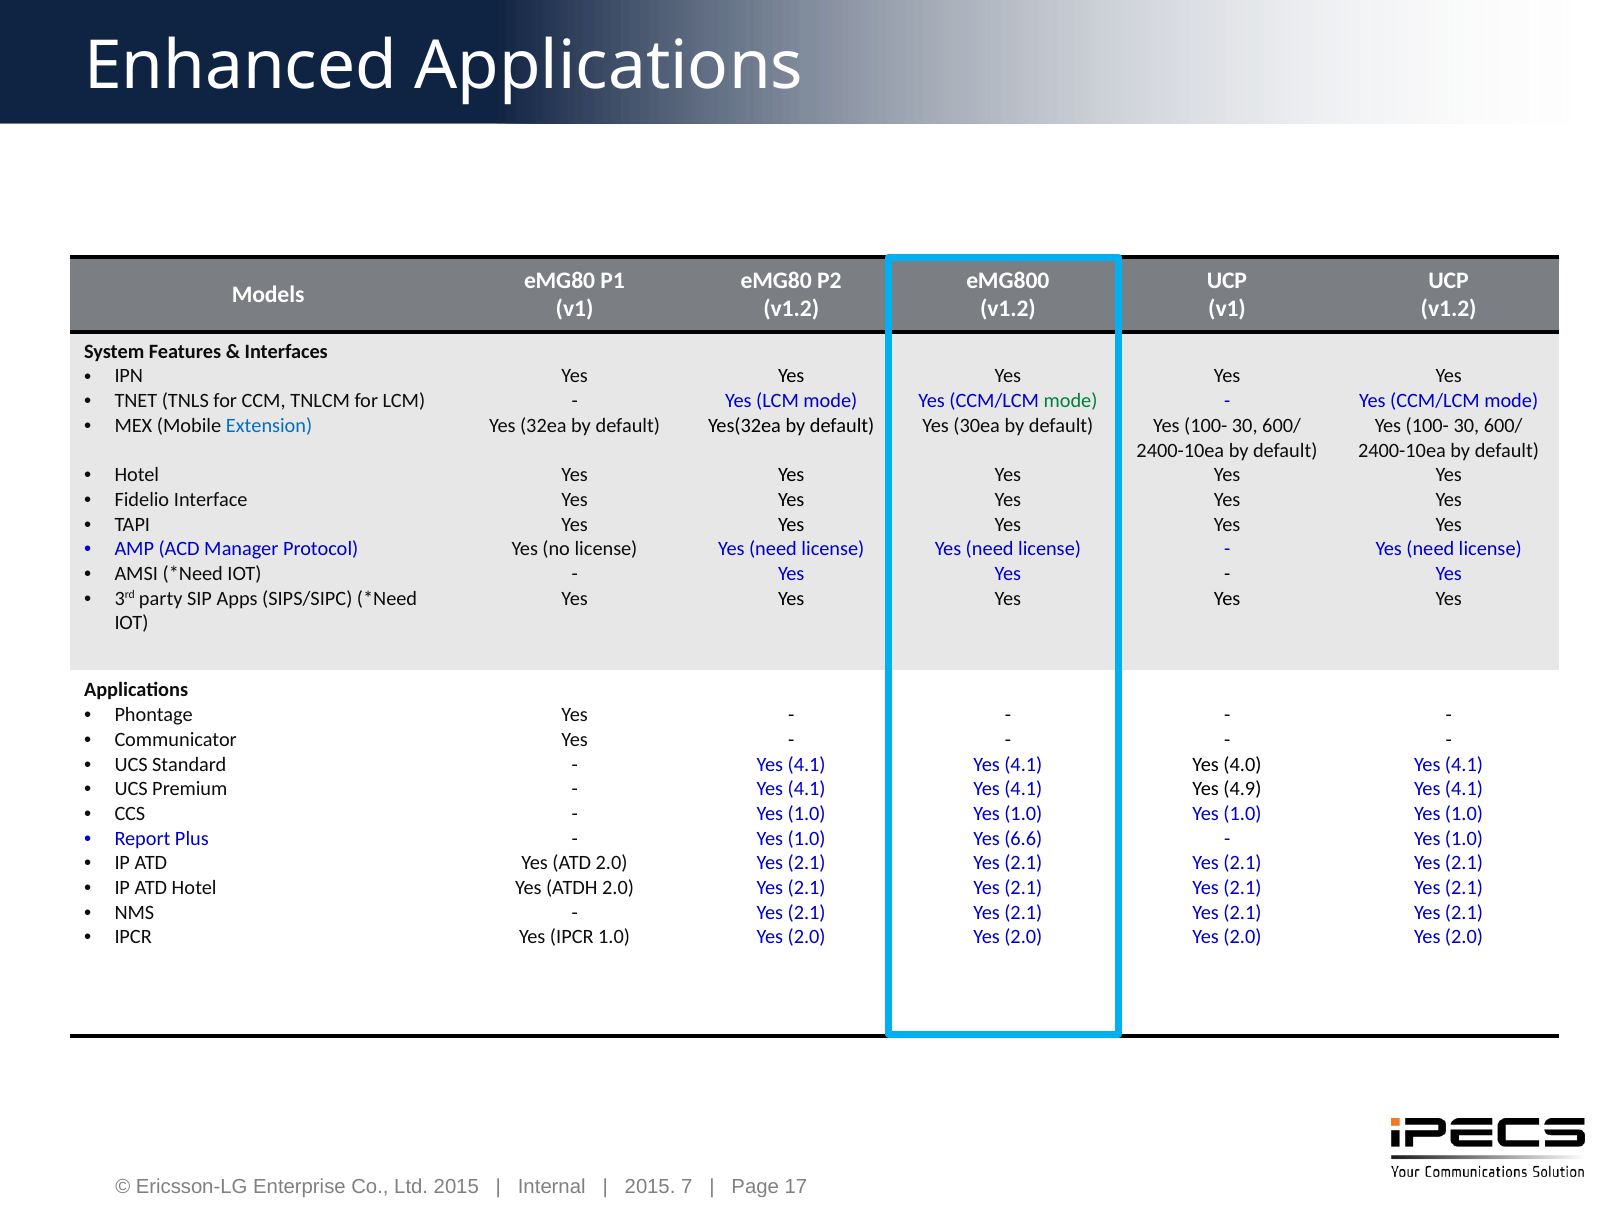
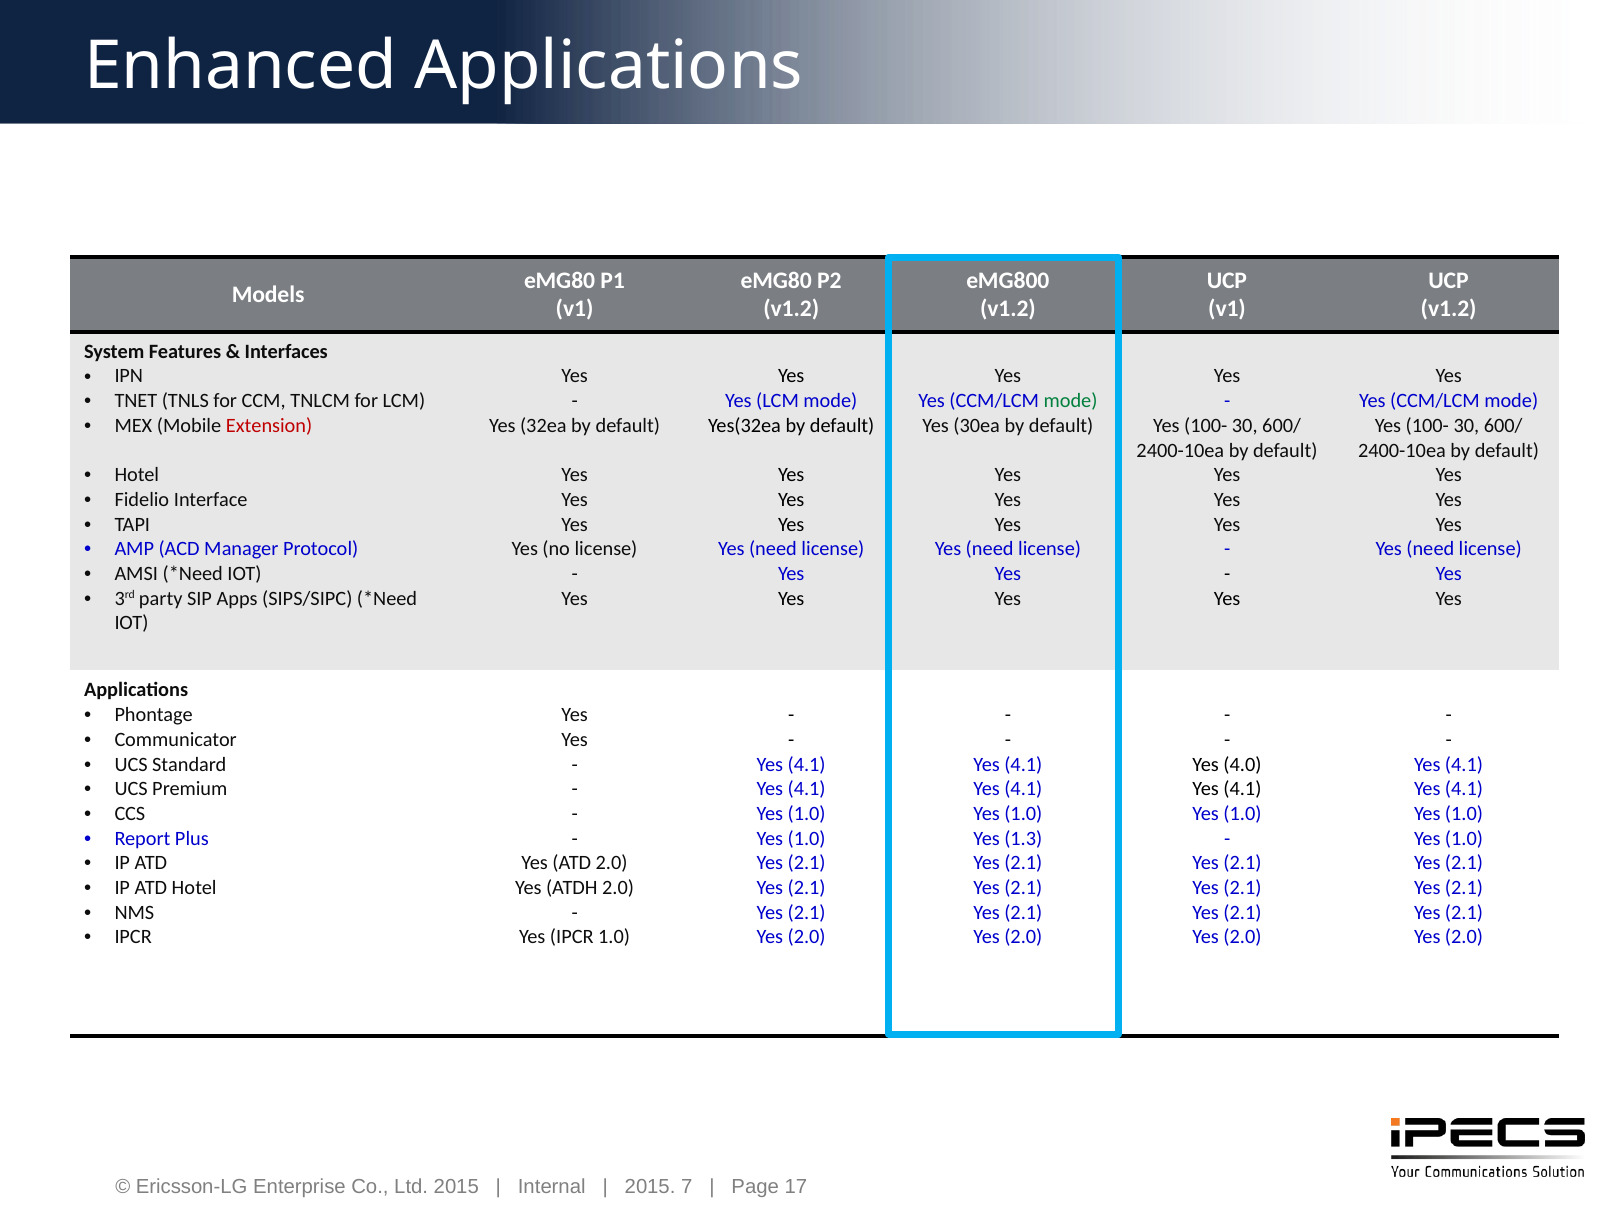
Extension colour: blue -> red
4.9 at (1242, 789): 4.9 -> 4.1
6.6: 6.6 -> 1.3
